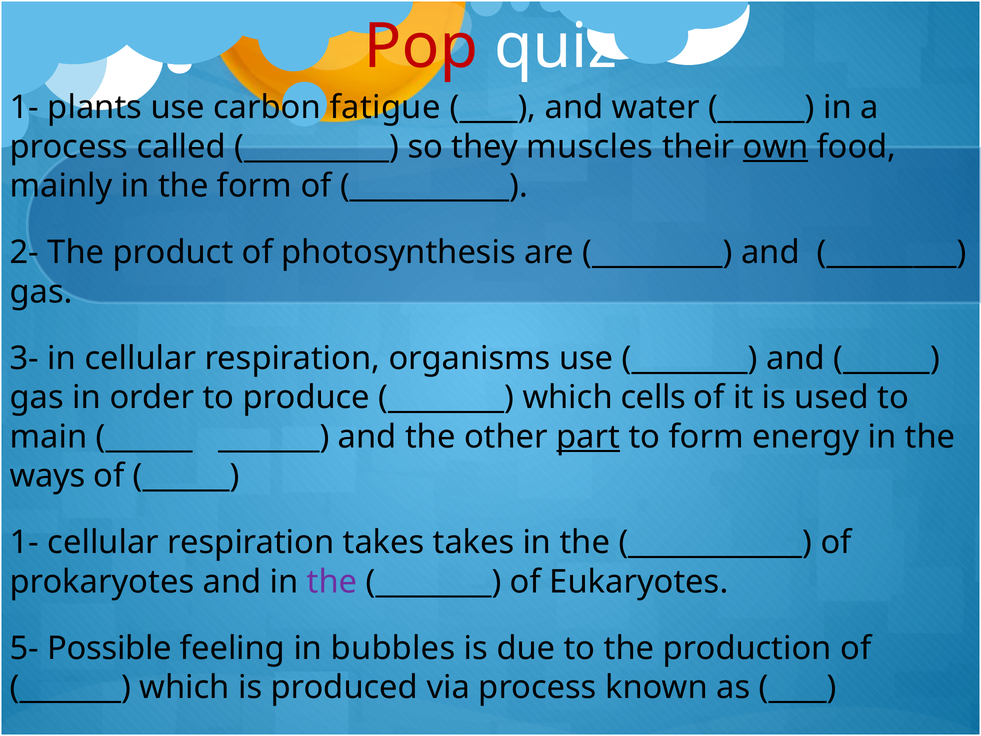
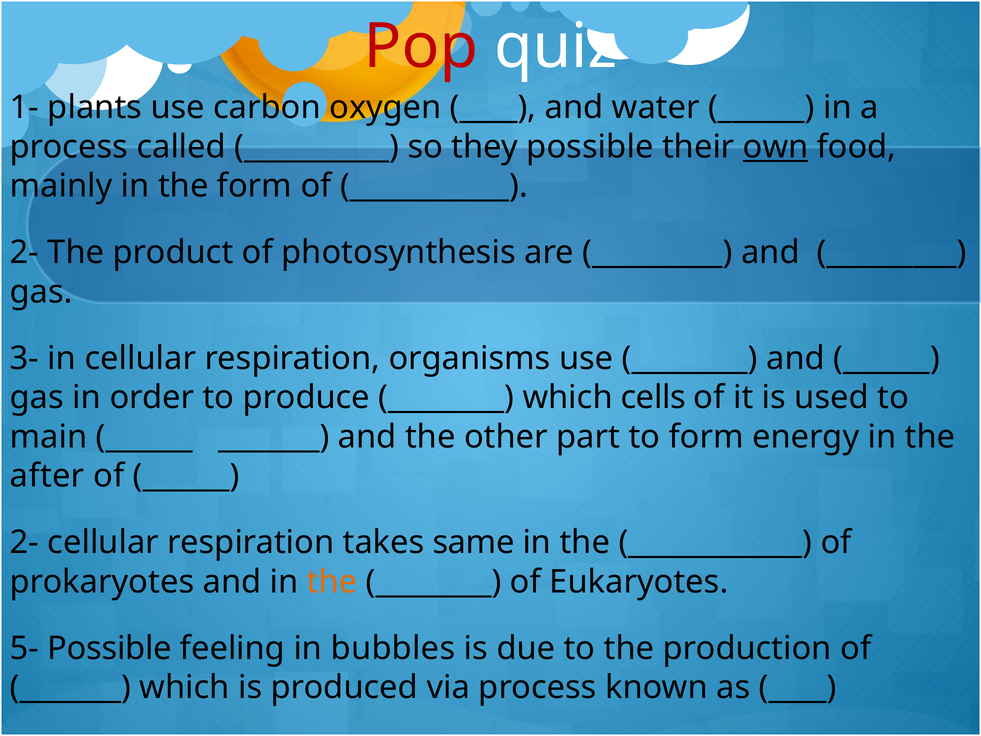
fatigue: fatigue -> oxygen
they muscles: muscles -> possible
part underline: present -> none
ways: ways -> after
1- at (24, 542): 1- -> 2-
takes takes: takes -> same
the at (332, 582) colour: purple -> orange
